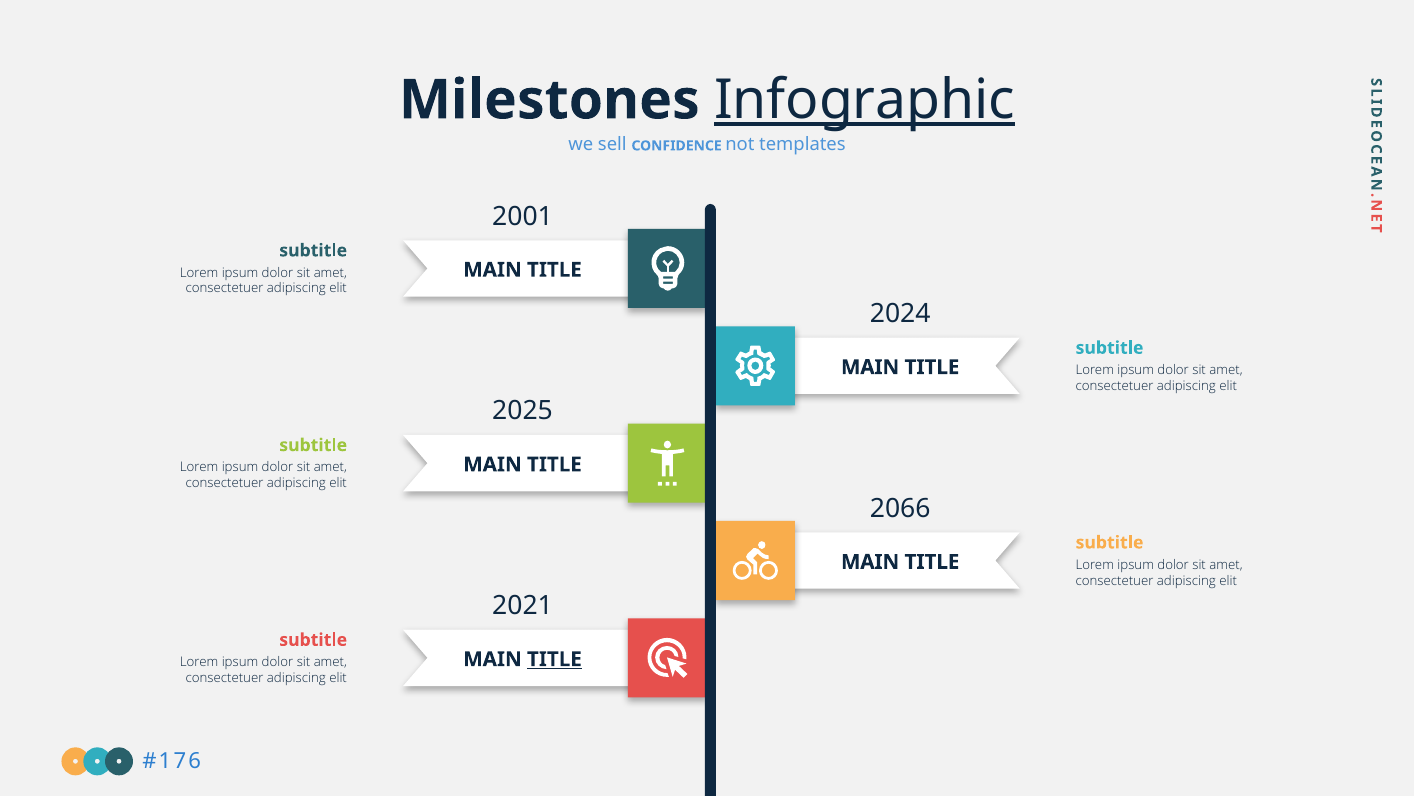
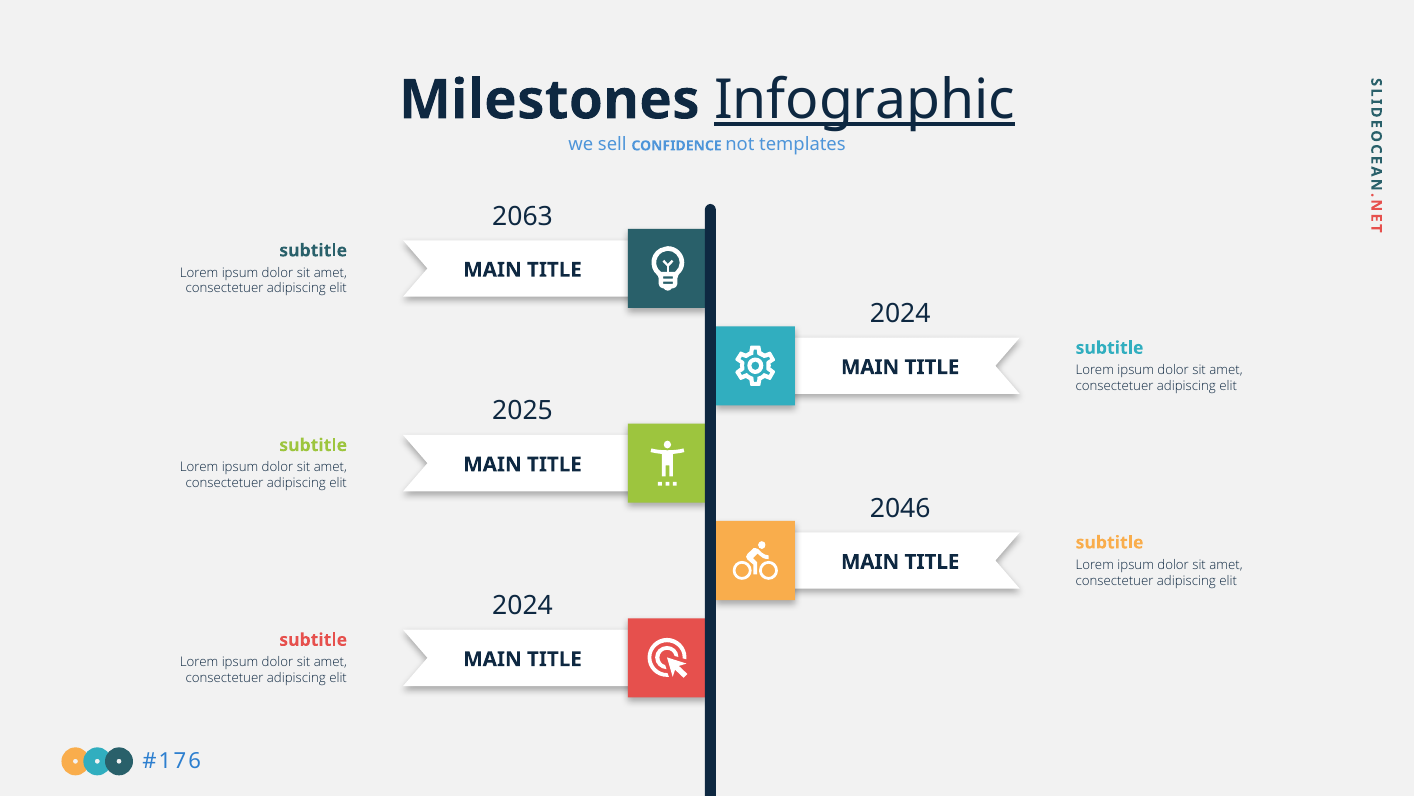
2001: 2001 -> 2063
2066: 2066 -> 2046
2021 at (523, 605): 2021 -> 2024
TITLE at (554, 659) underline: present -> none
